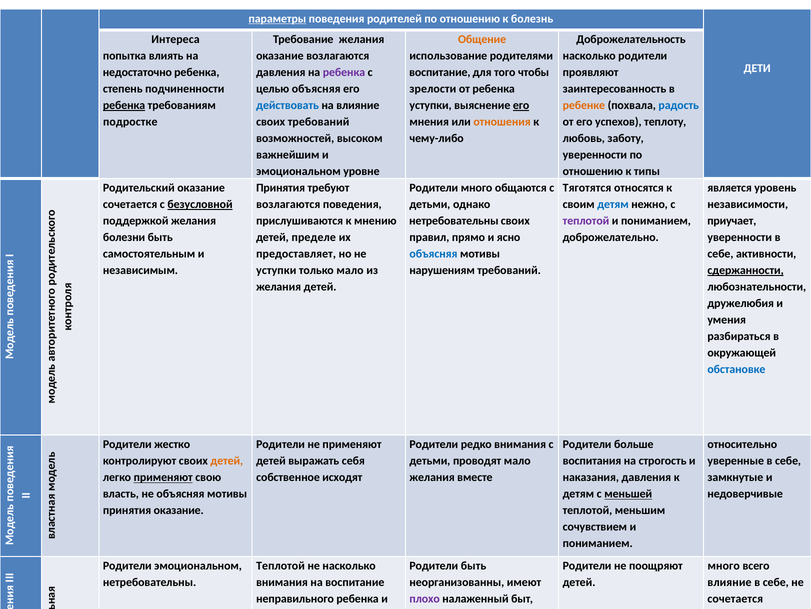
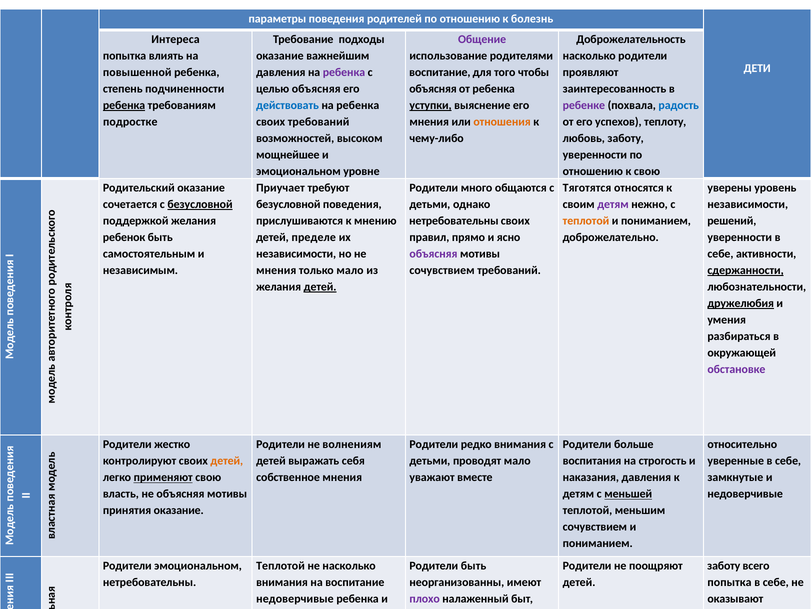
параметры underline: present -> none
Требование желания: желания -> подходы
Общение colour: orange -> purple
оказание возлагаются: возлагаются -> важнейшим
недостаточно: недостаточно -> повышенной
зрелости at (433, 89): зрелости -> объясняя
влияние at (358, 105): влияние -> ребенка
уступки at (431, 105) underline: none -> present
его at (521, 105) underline: present -> none
ребенке colour: orange -> purple
важнейшим: важнейшим -> мощнейшее
к типы: типы -> свою
Принятия at (281, 188): Принятия -> Приучает
является: является -> уверены
возлагаются at (288, 204): возлагаются -> безусловной
детям at (613, 204) colour: blue -> purple
теплотой at (586, 221) colour: purple -> orange
приучает: приучает -> решений
болезни: болезни -> ребенок
предоставляет at (296, 254): предоставляет -> независимости
объясняя at (433, 254) colour: blue -> purple
уступки at (276, 270): уступки -> мнения
нарушениям at (442, 270): нарушениям -> сочувствием
детей at (320, 287) underline: none -> present
дружелюбия underline: none -> present
обстановке colour: blue -> purple
не применяют: применяют -> волнениям
собственное исходят: исходят -> мнения
желания at (432, 477): желания -> уважают
много at (724, 565): много -> заботу
влияние at (729, 582): влияние -> попытка
неправильного at (295, 598): неправильного -> недоверчивые
сочетается at (735, 598): сочетается -> оказывают
